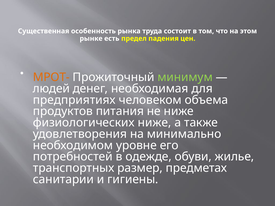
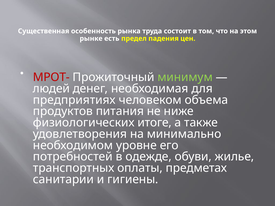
МРОТ- colour: orange -> red
физиологических ниже: ниже -> итоге
размер: размер -> оплаты
